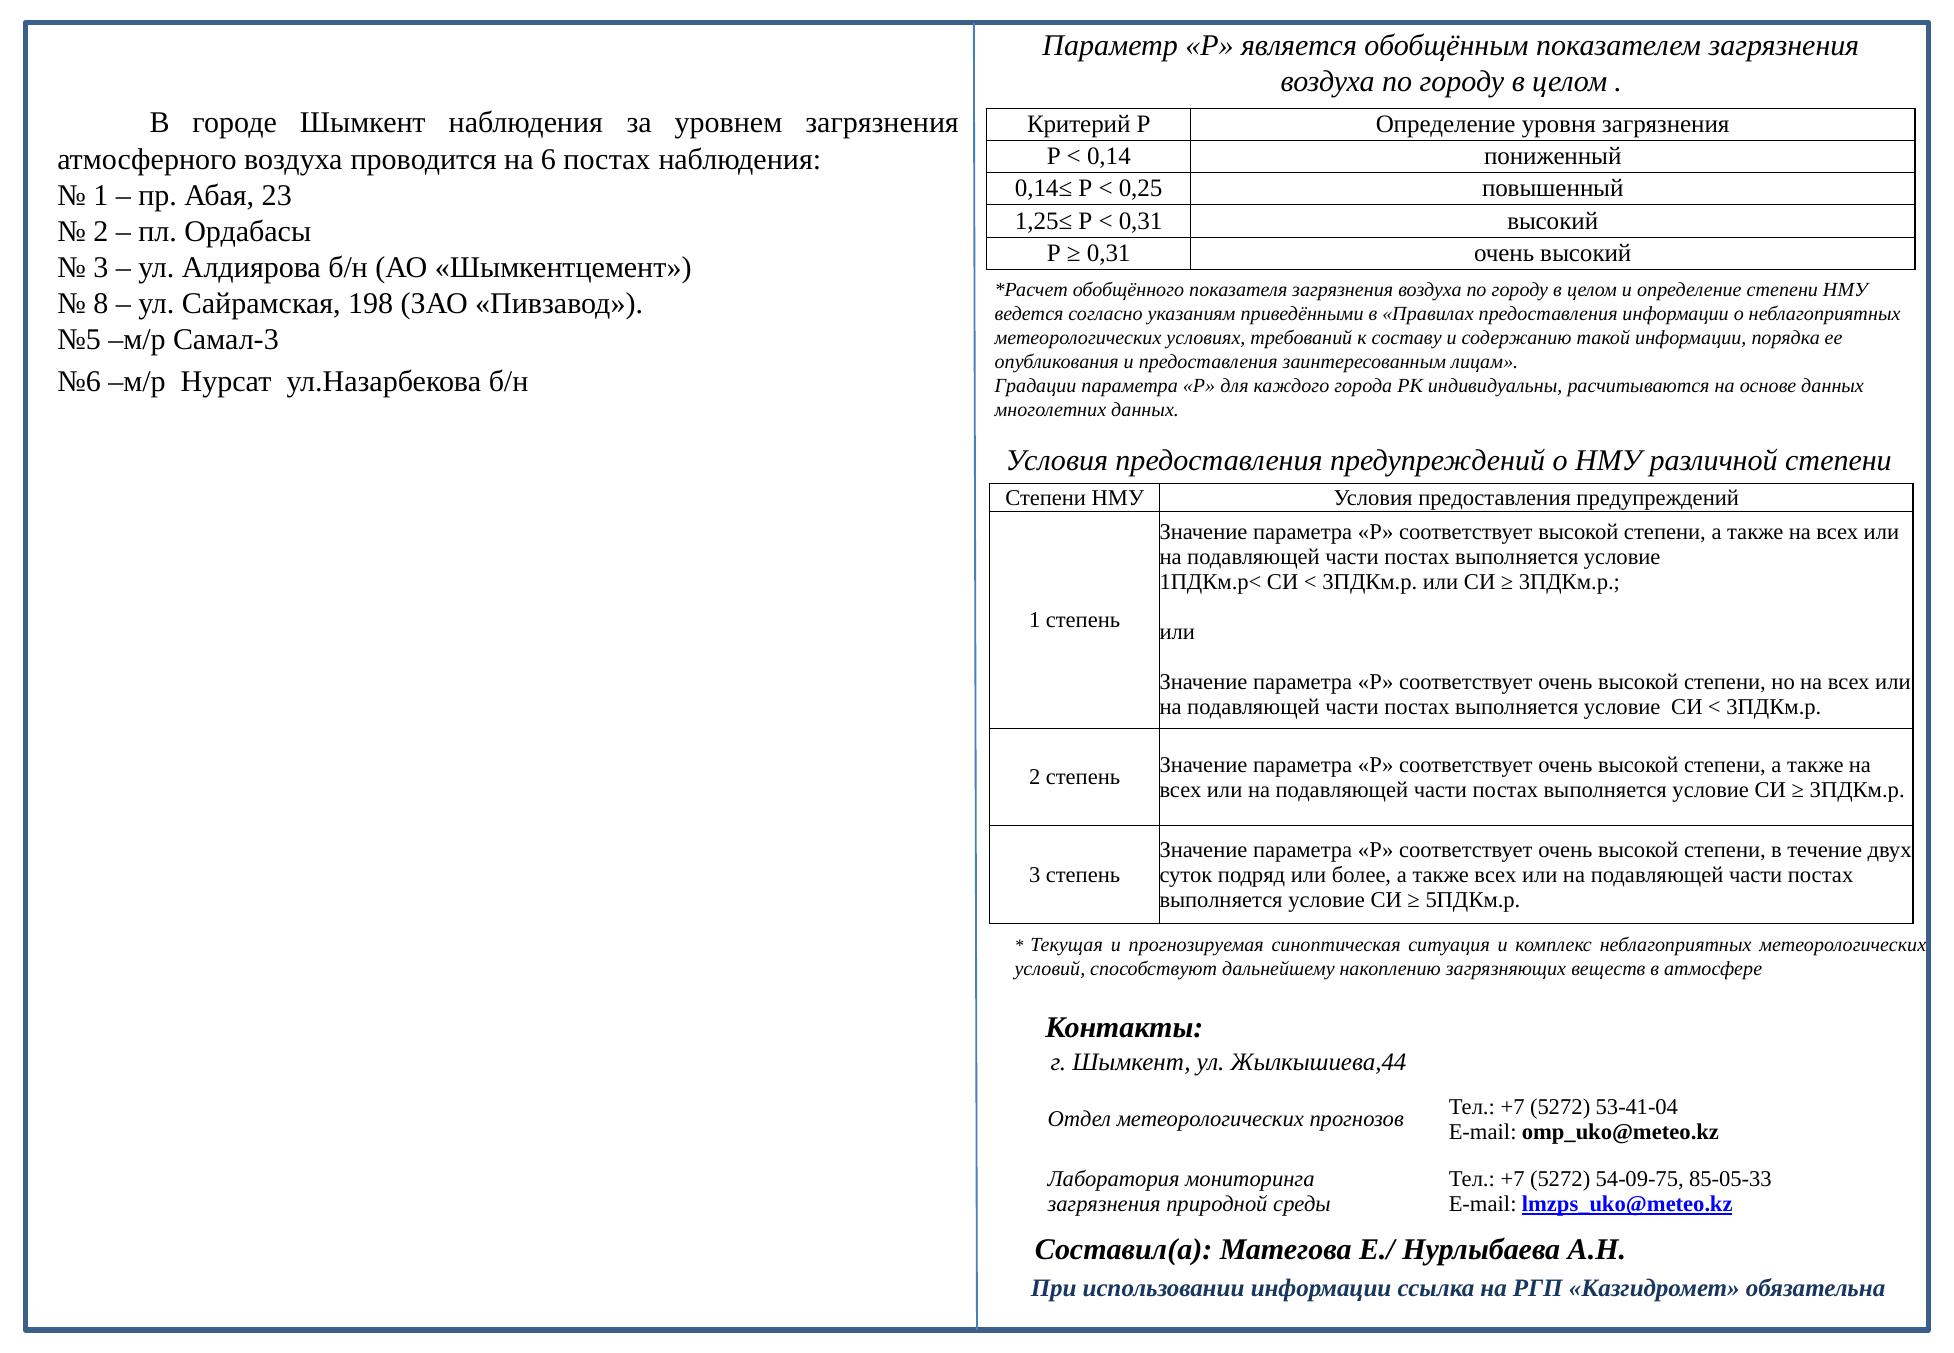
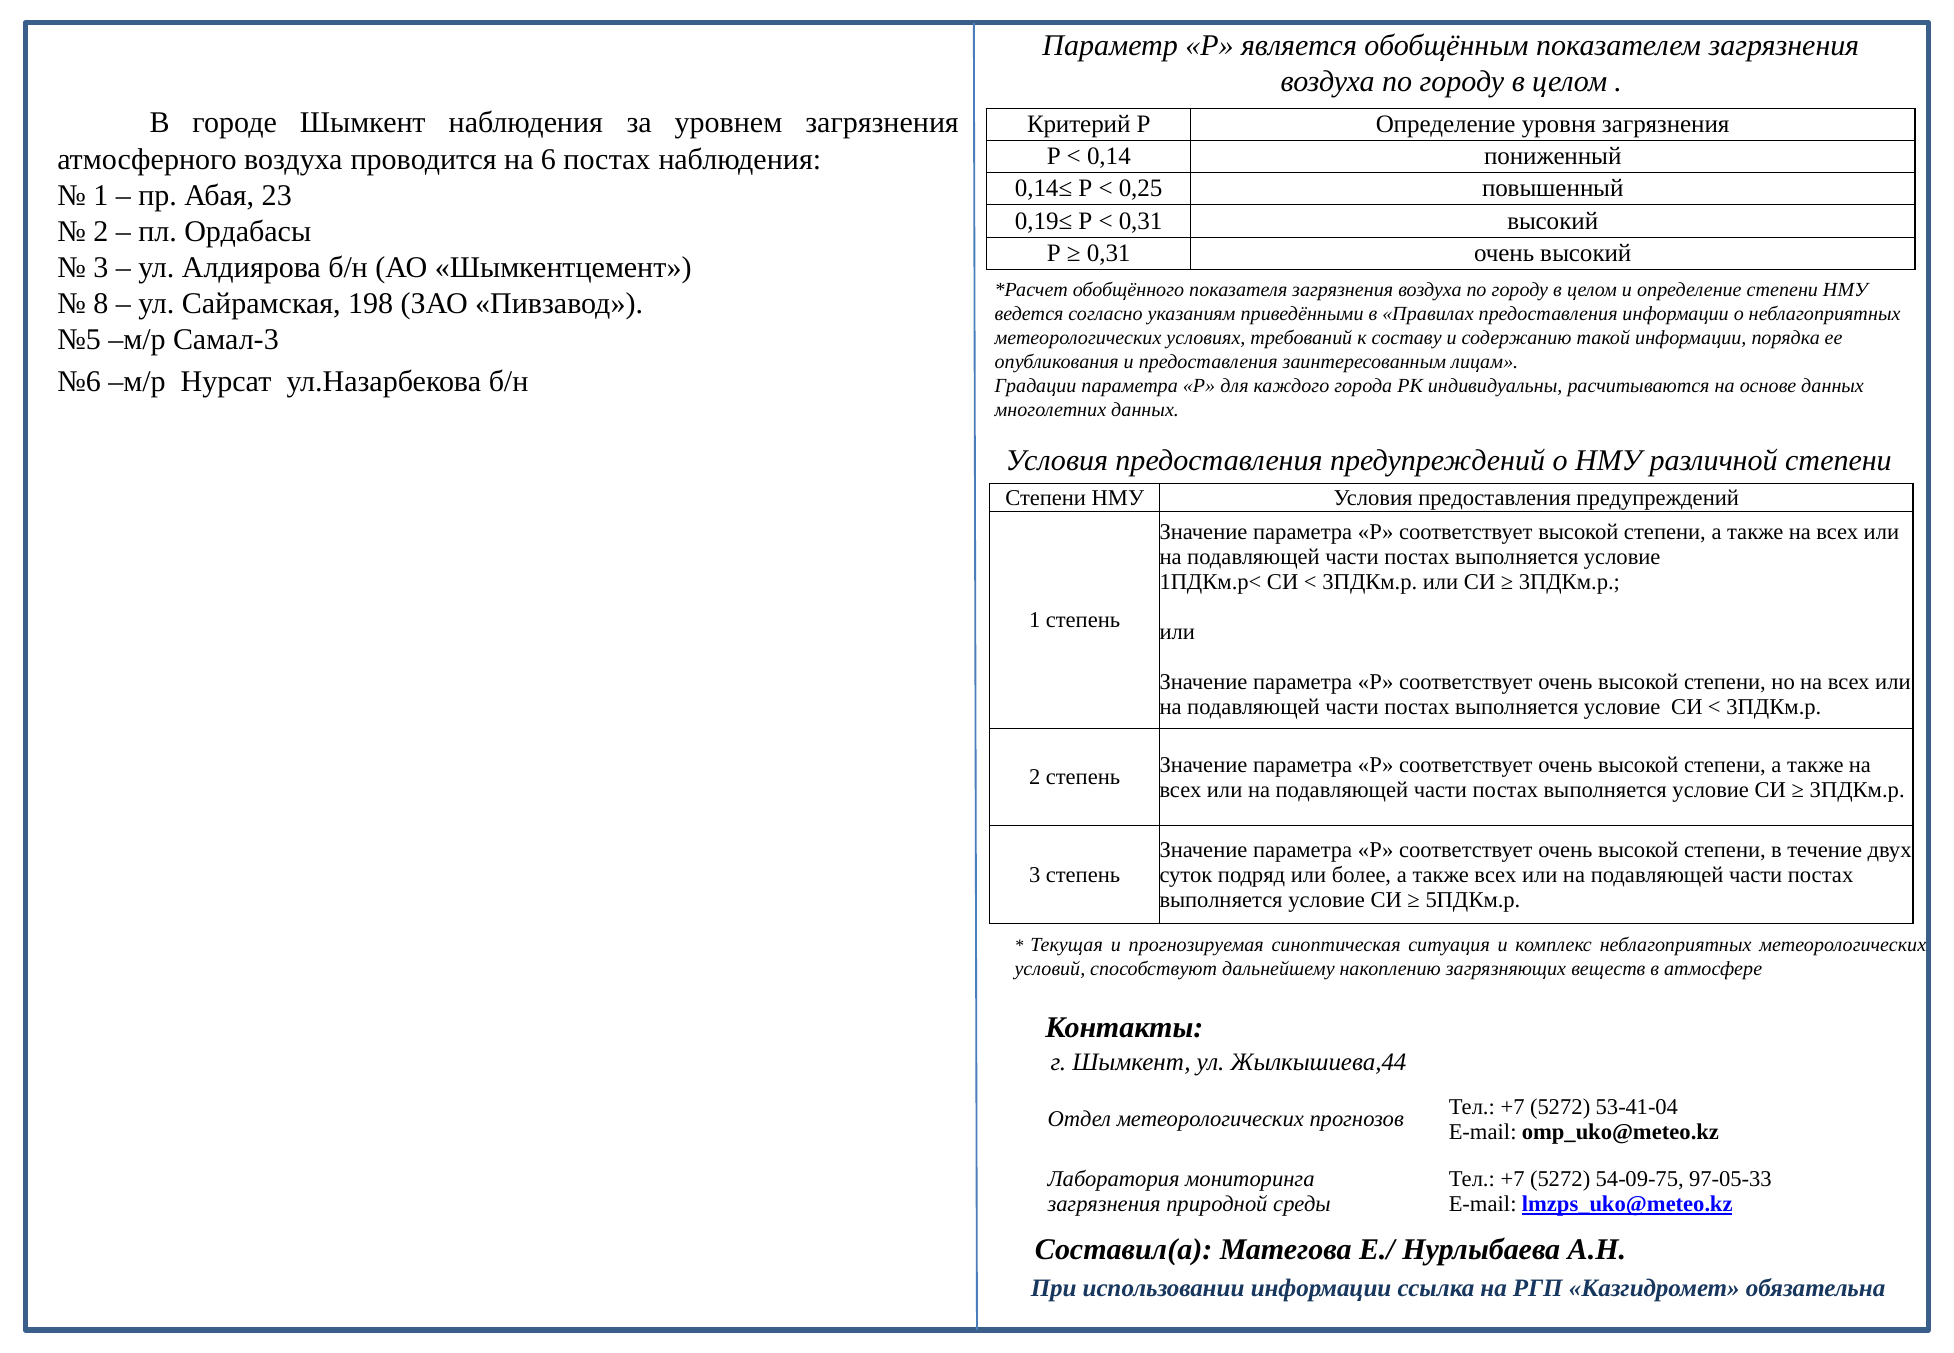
1,25≤: 1,25≤ -> 0,19≤
85-05-33: 85-05-33 -> 97-05-33
